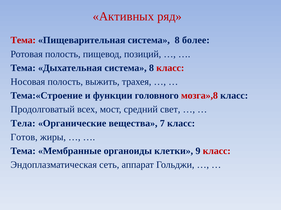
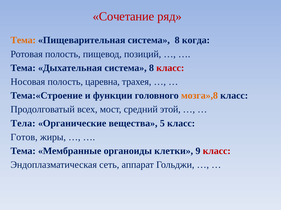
Активных: Активных -> Сочетание
Тема at (23, 40) colour: red -> orange
более: более -> когда
выжить: выжить -> царевна
мозга»,8 colour: red -> orange
свет: свет -> этой
7: 7 -> 5
